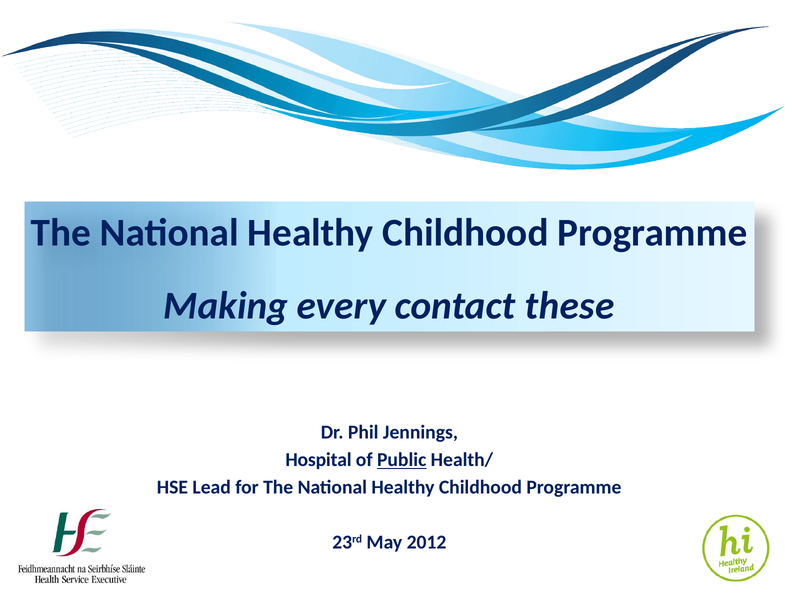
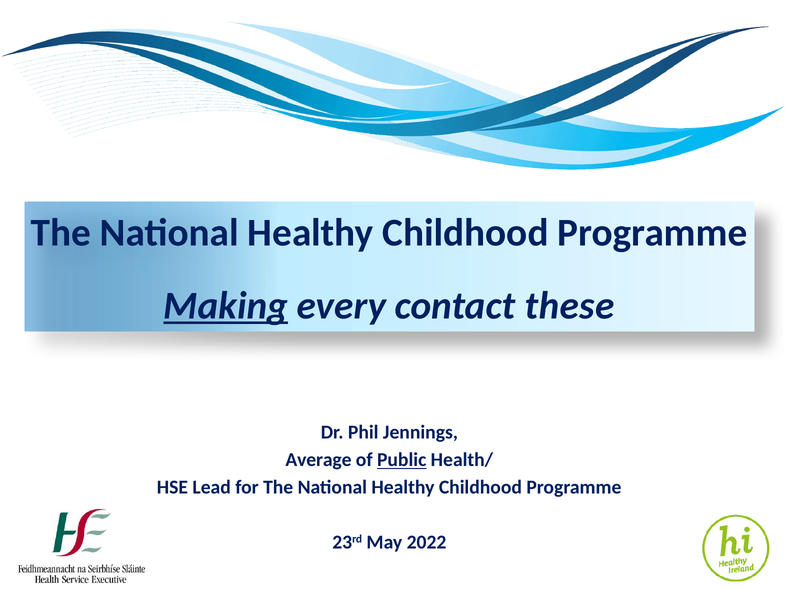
Making underline: none -> present
Hospital: Hospital -> Average
2012: 2012 -> 2022
